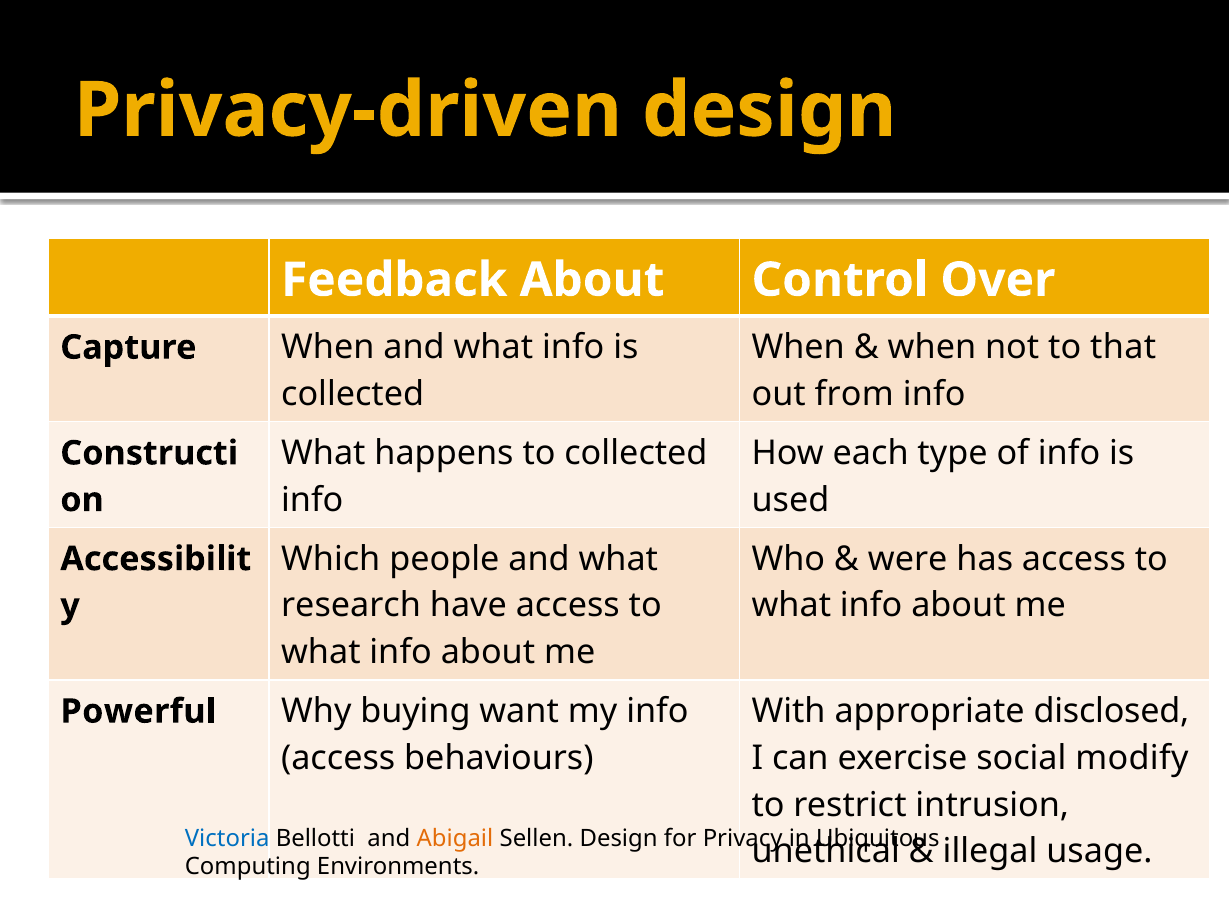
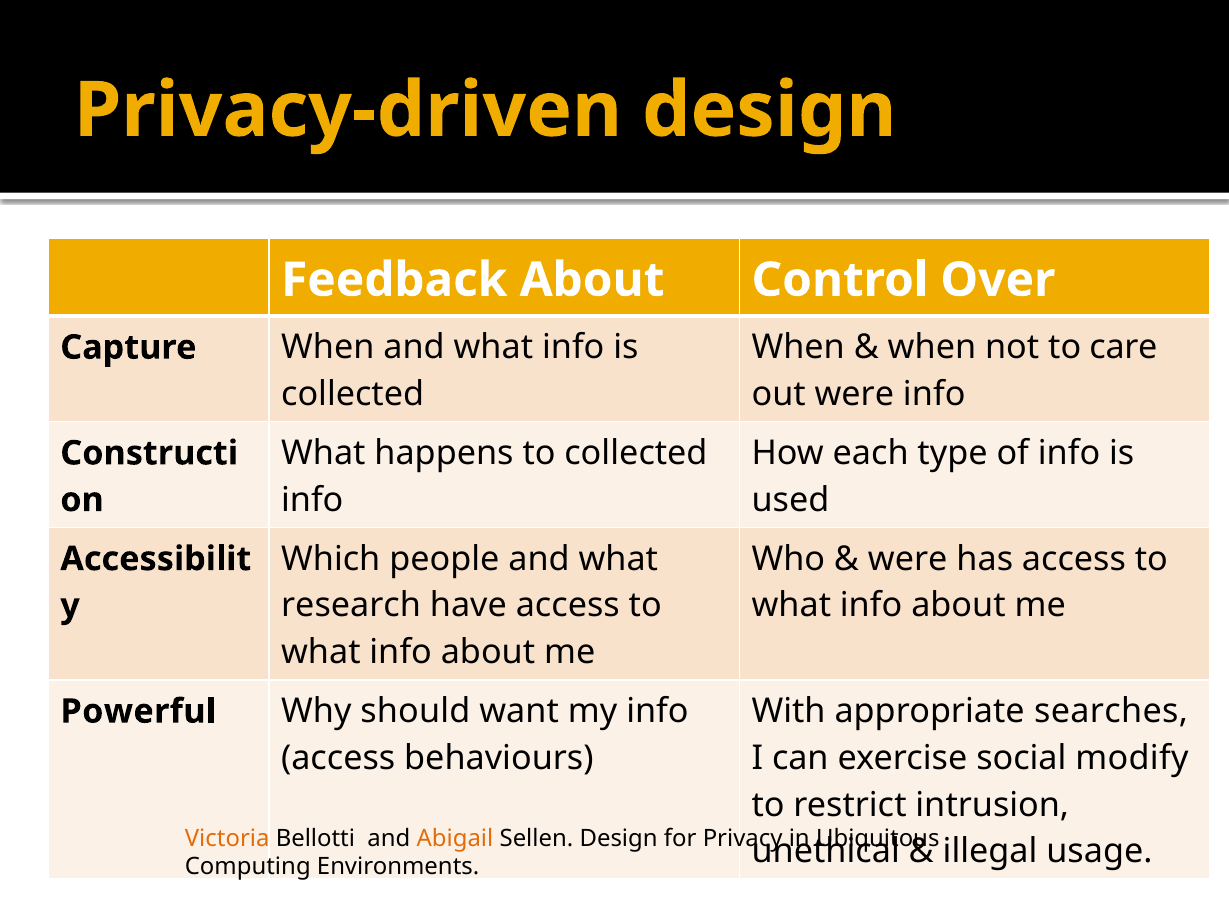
that: that -> care
out from: from -> were
disclosed: disclosed -> searches
buying: buying -> should
Victoria colour: blue -> orange
